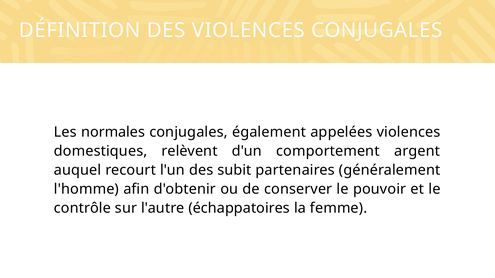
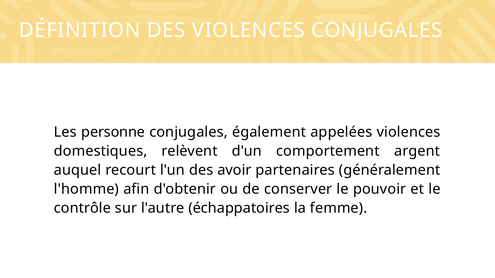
normales: normales -> personne
subit: subit -> avoir
